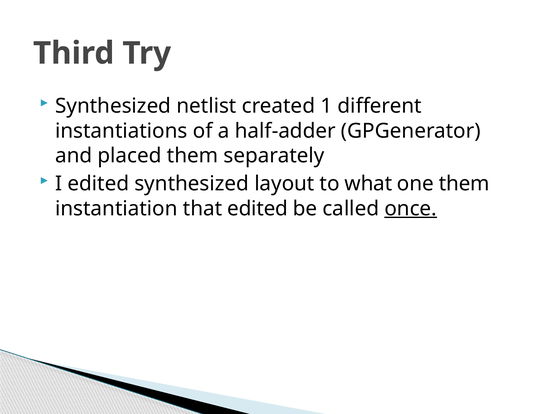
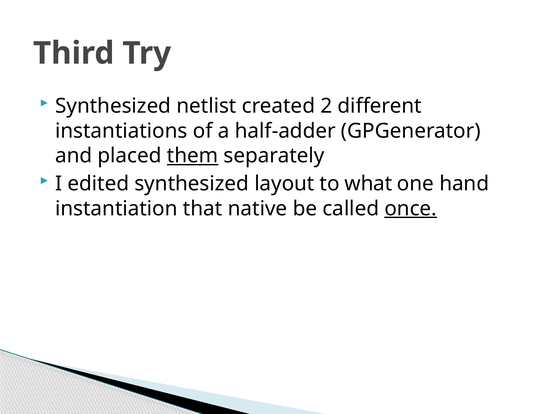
1: 1 -> 2
them at (193, 156) underline: none -> present
one them: them -> hand
that edited: edited -> native
